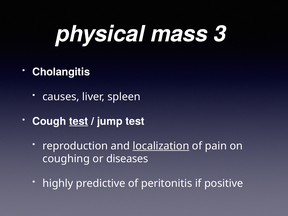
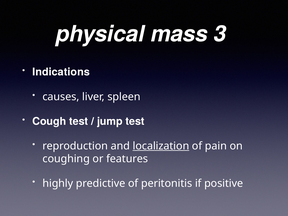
Cholangitis: Cholangitis -> Indications
test at (79, 121) underline: present -> none
diseases: diseases -> features
